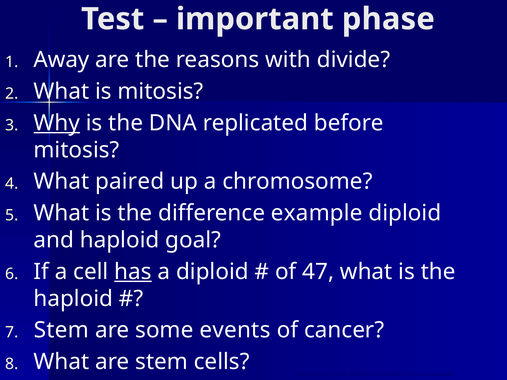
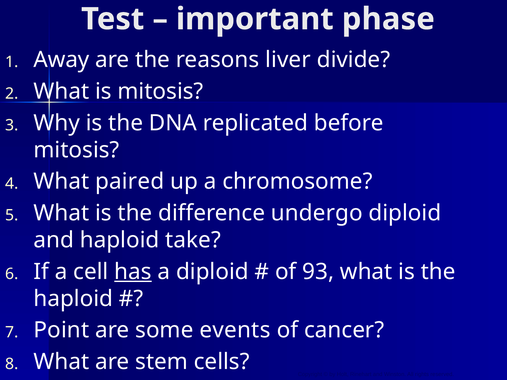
with: with -> liver
Why underline: present -> none
example: example -> undergo
goal: goal -> take
47: 47 -> 93
Stem at (61, 330): Stem -> Point
